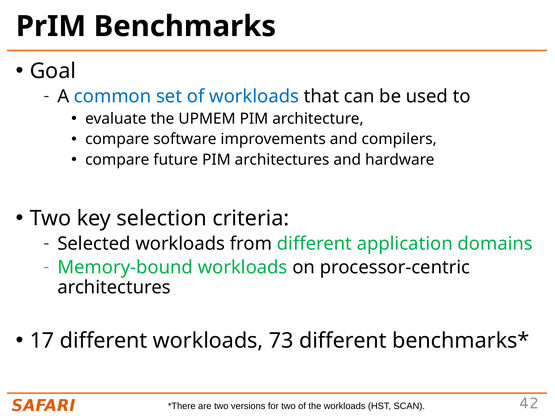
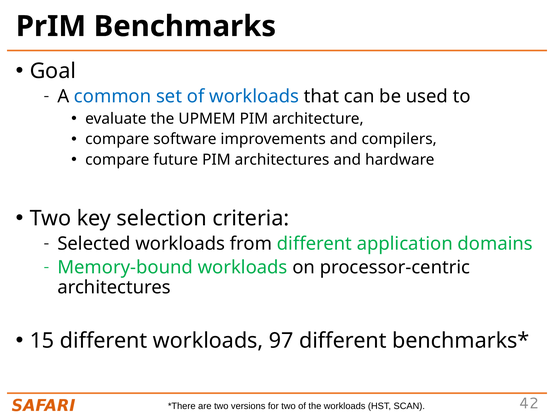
17: 17 -> 15
73: 73 -> 97
